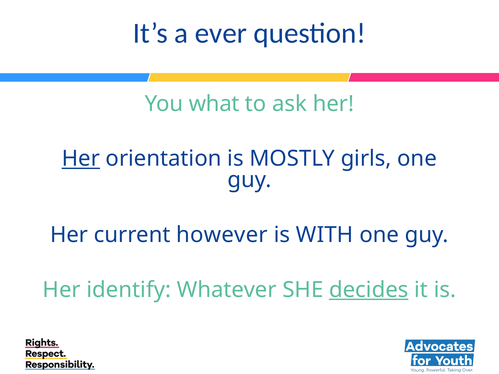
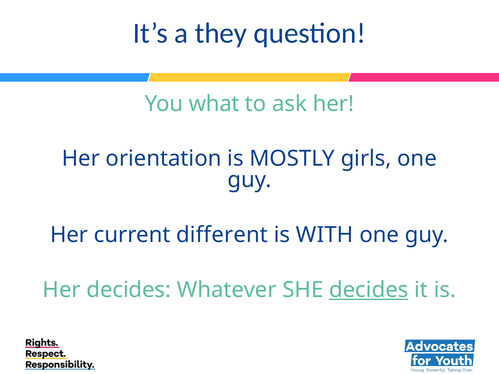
ever: ever -> they
Her at (81, 159) underline: present -> none
however: however -> different
Her identify: identify -> decides
